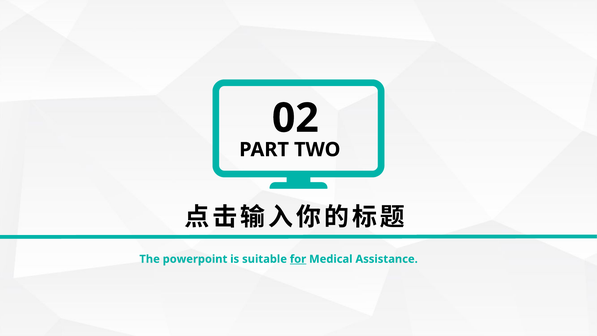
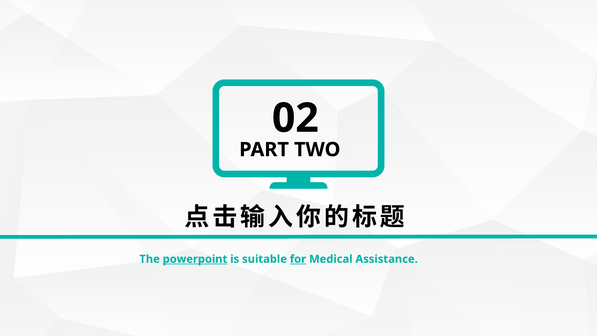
powerpoint underline: none -> present
